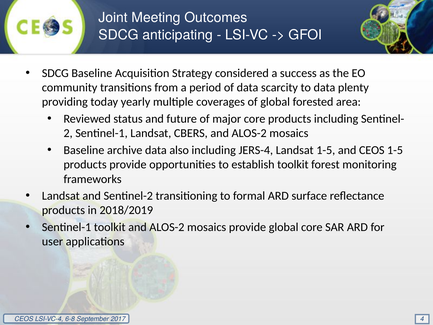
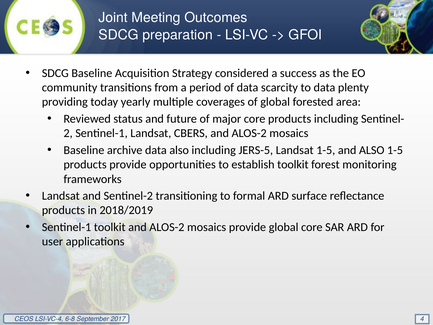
anticipating: anticipating -> preparation
JERS-4: JERS-4 -> JERS-5
and CEOS: CEOS -> ALSO
